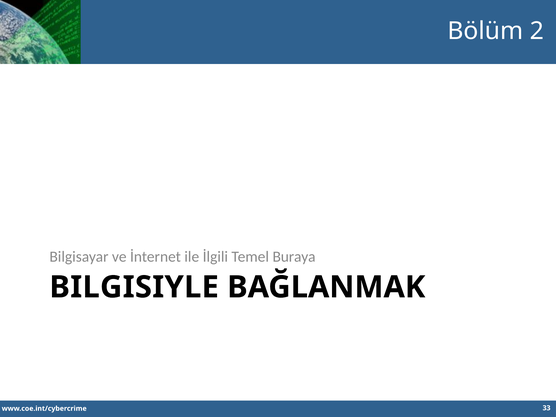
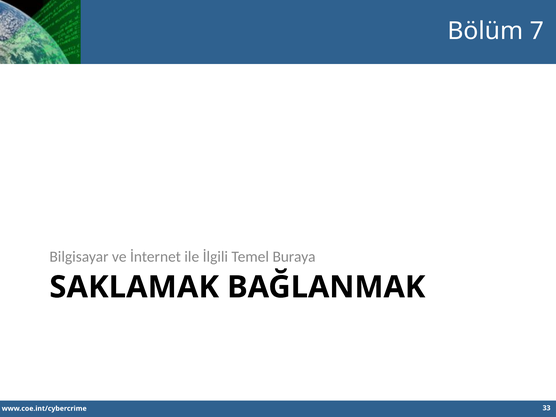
2: 2 -> 7
BILGISIYLE: BILGISIYLE -> SAKLAMAK
